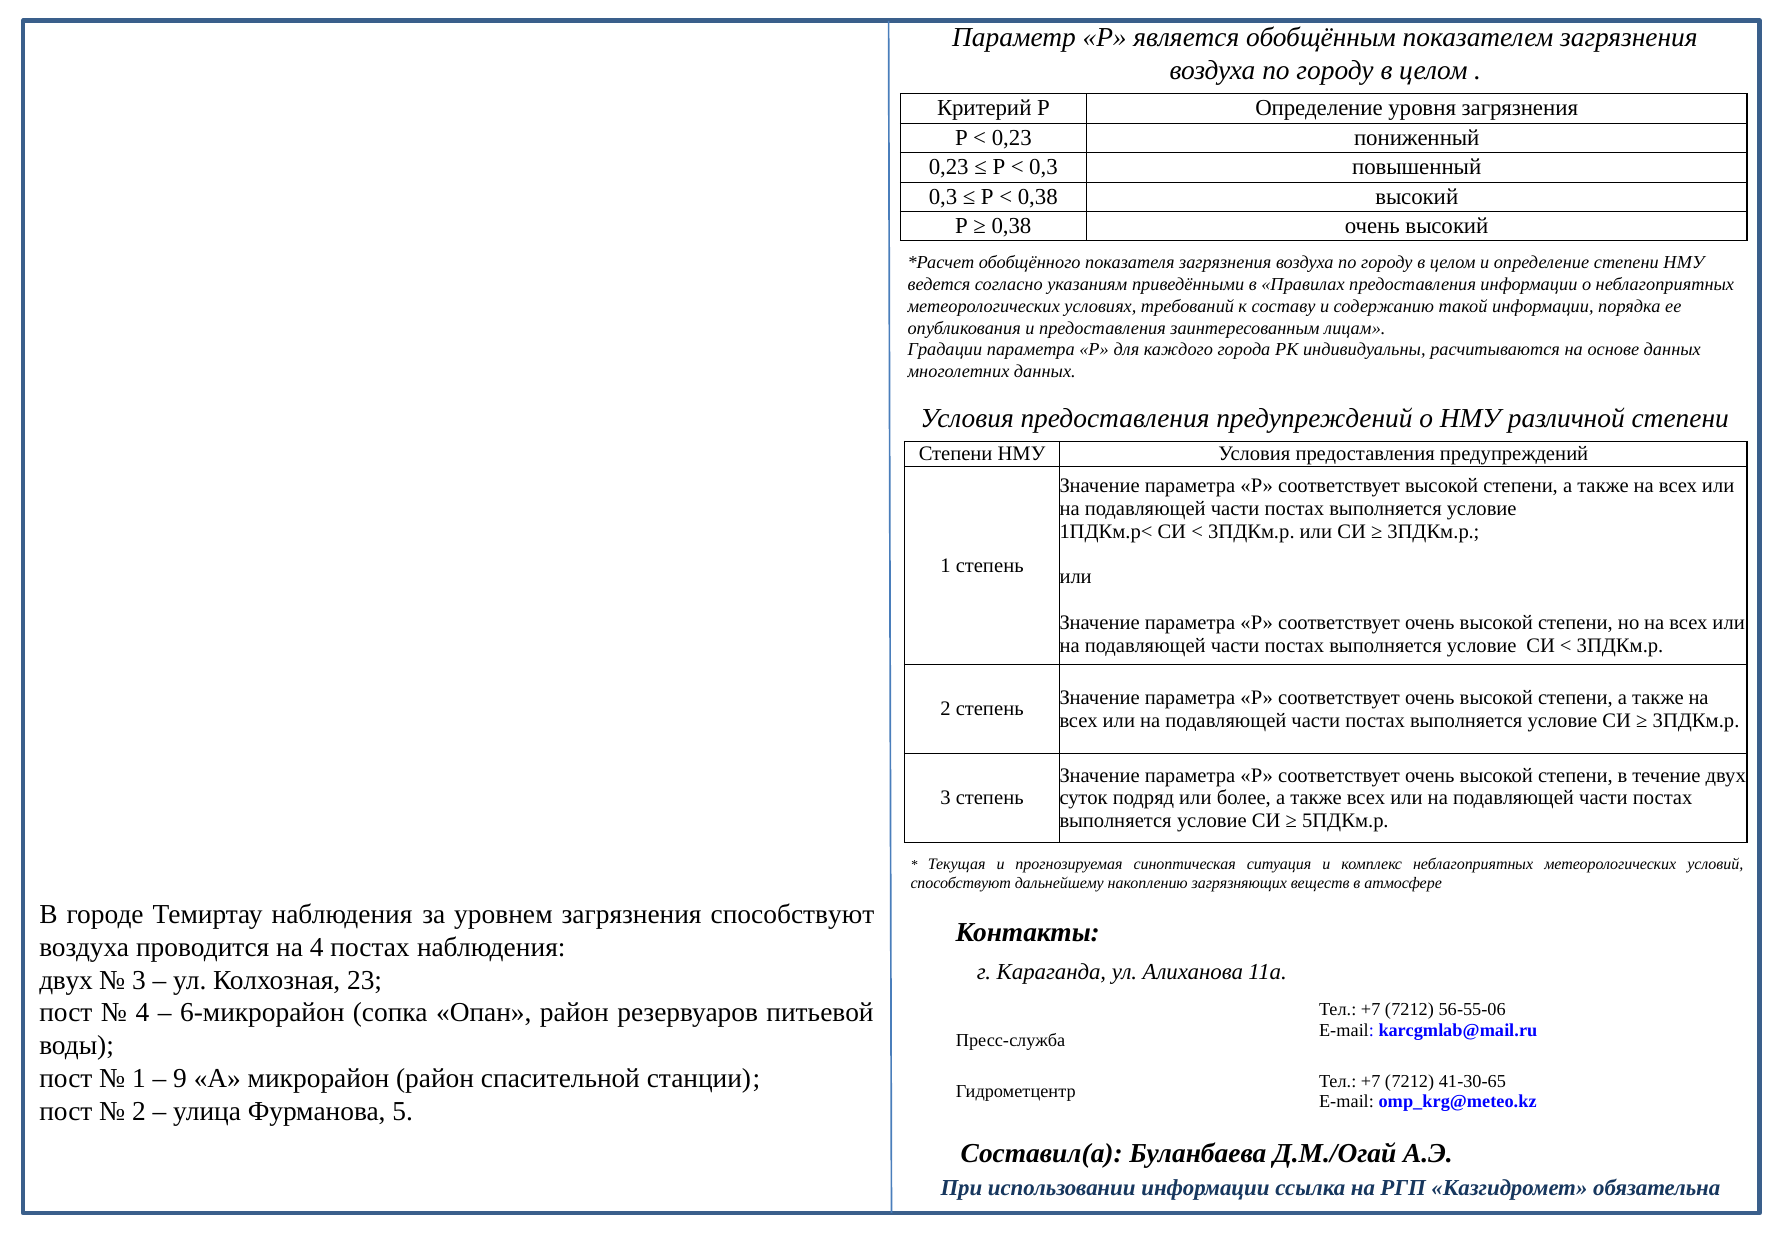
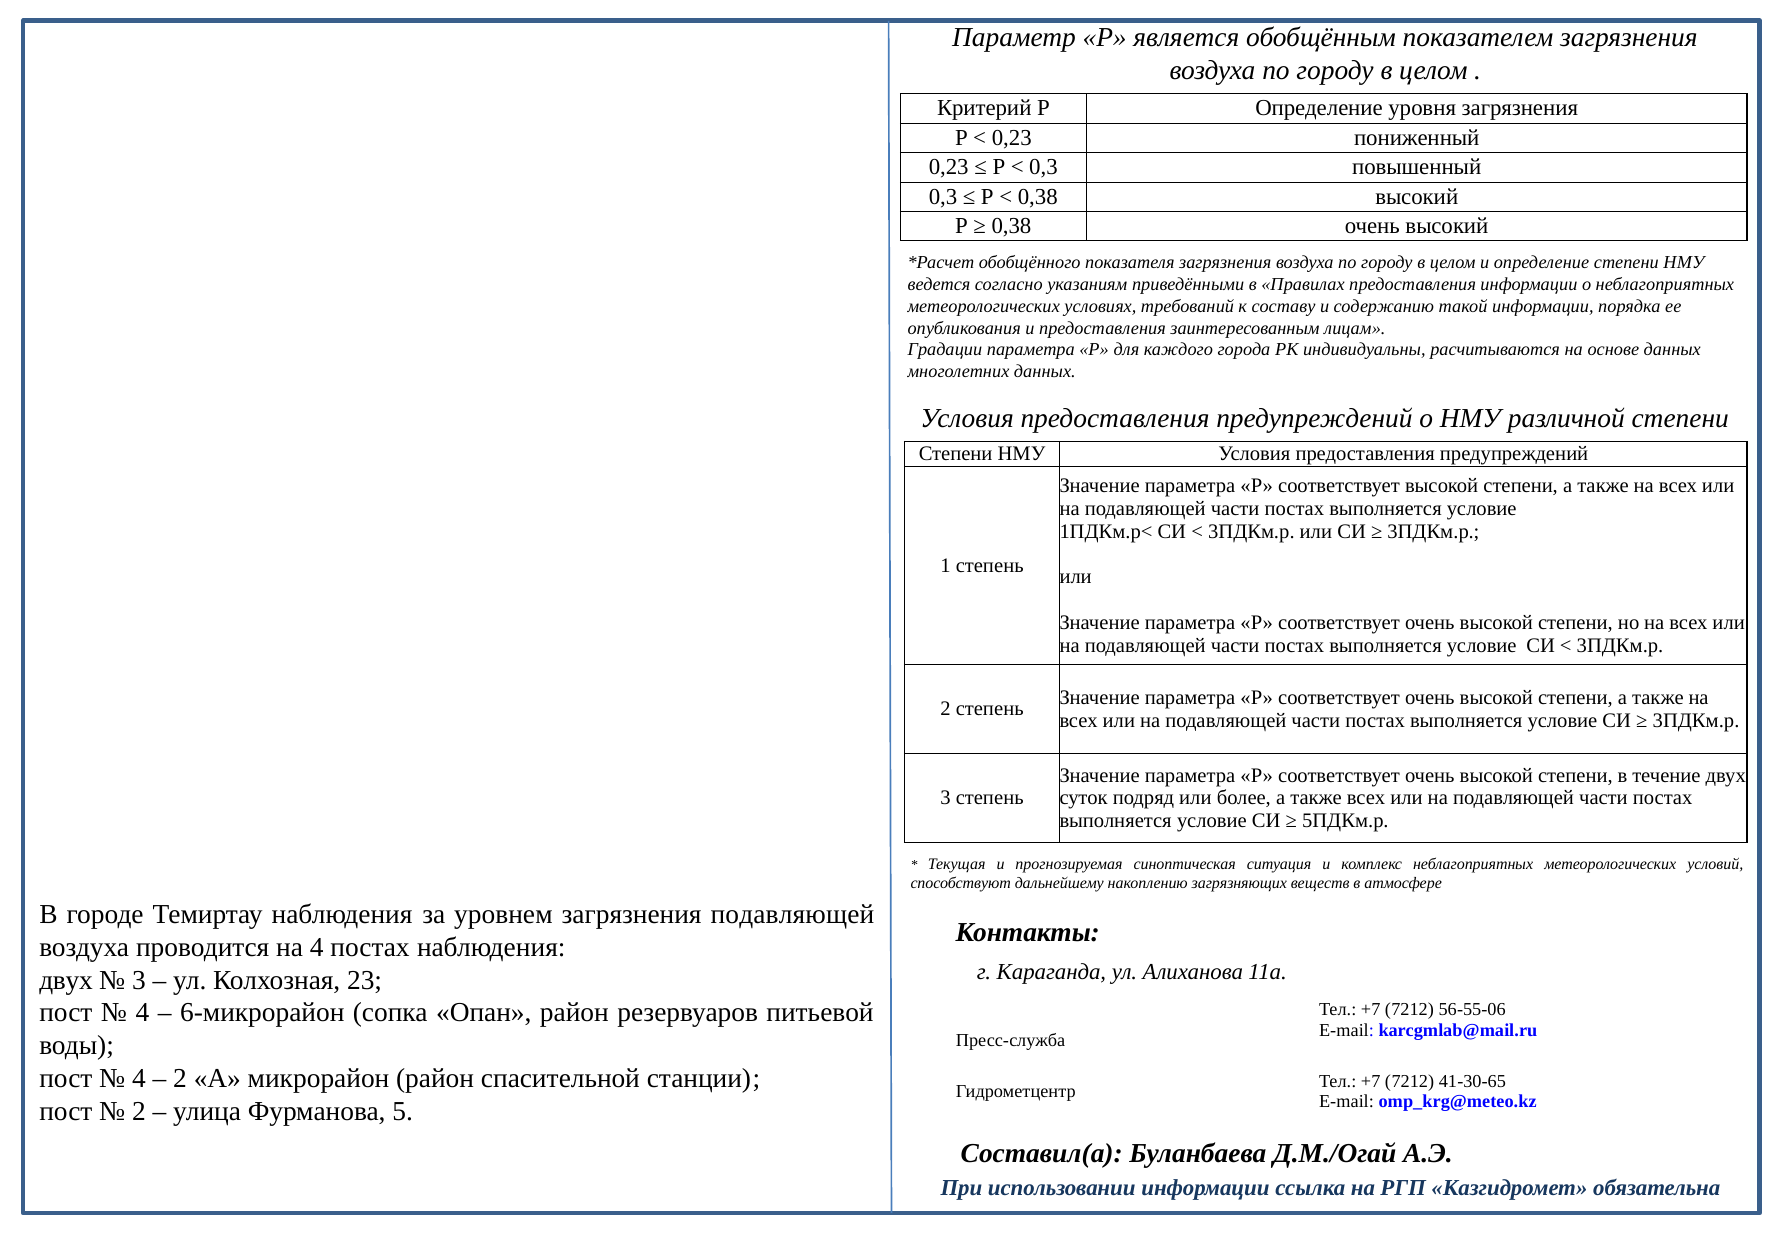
загрязнения способствуют: способствуют -> подавляющей
1 at (139, 1079): 1 -> 4
9 at (180, 1079): 9 -> 2
